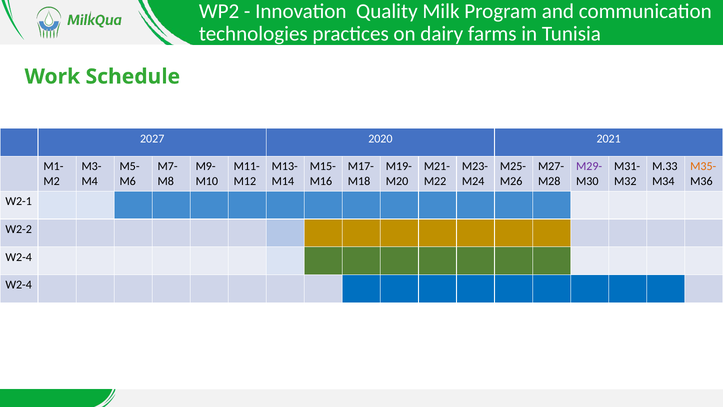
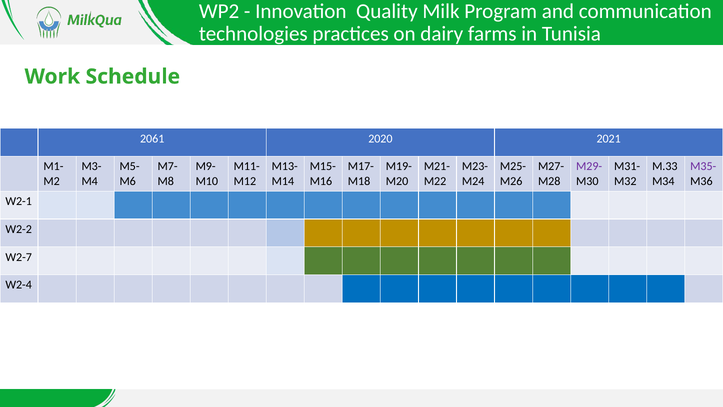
2027: 2027 -> 2061
M35- colour: orange -> purple
W2-4 at (19, 257): W2-4 -> W2-7
